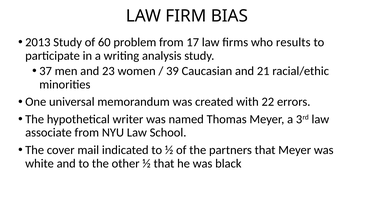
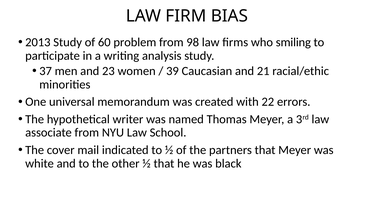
17: 17 -> 98
results: results -> smiling
